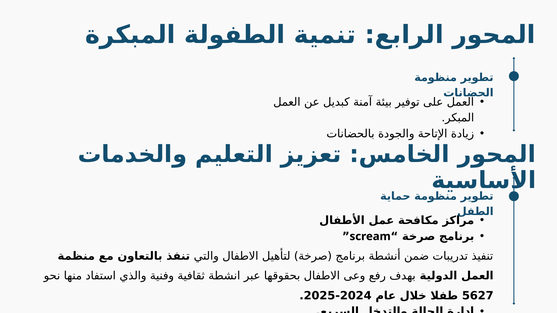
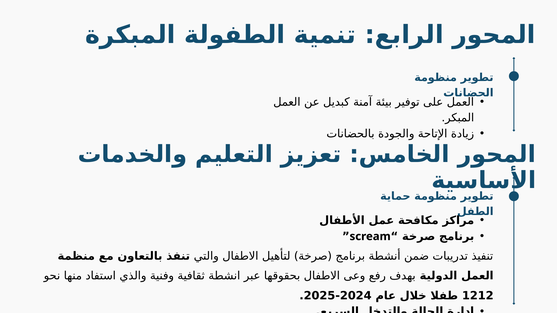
5627: 5627 -> 1212
